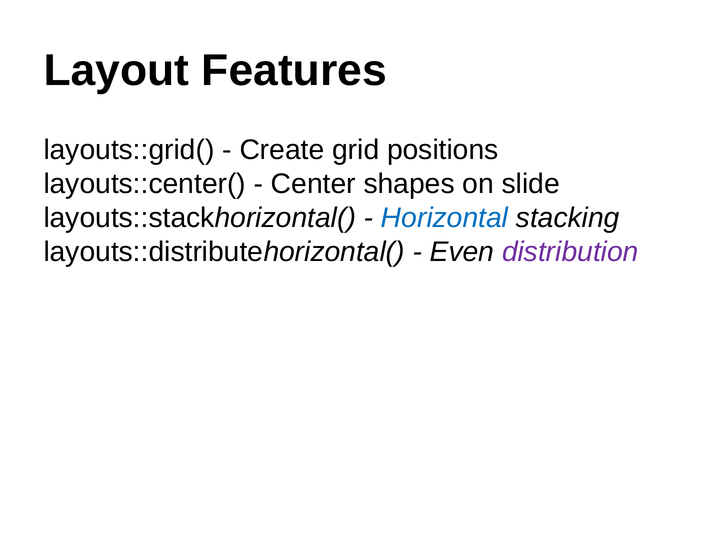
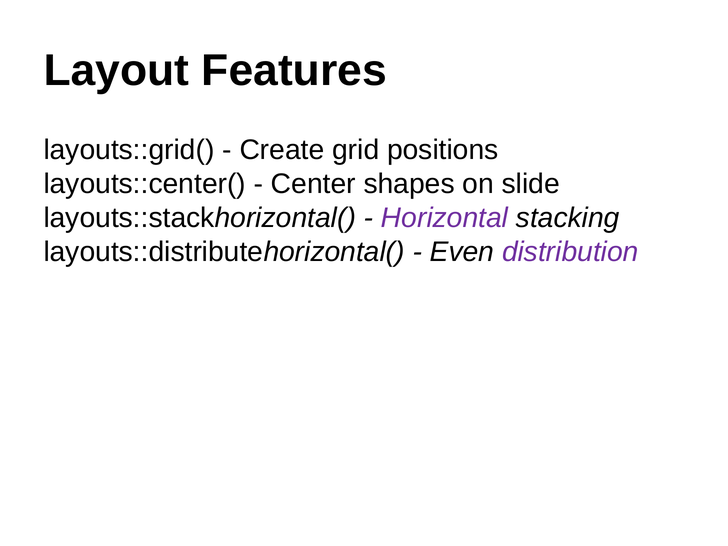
Horizontal colour: blue -> purple
